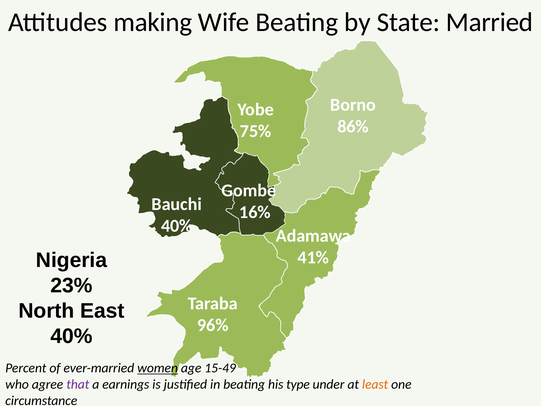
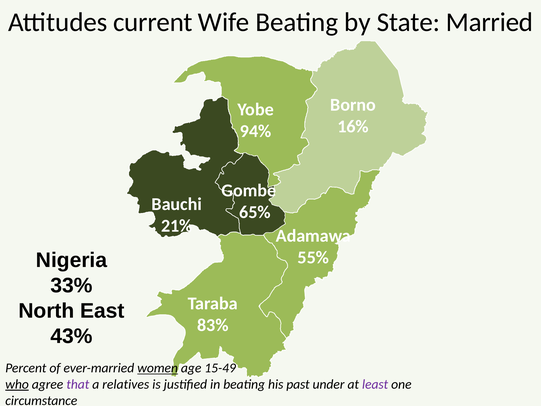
making: making -> current
86%: 86% -> 16%
75%: 75% -> 94%
16%: 16% -> 65%
40% at (177, 226): 40% -> 21%
41%: 41% -> 55%
23%: 23% -> 33%
96%: 96% -> 83%
40% at (72, 336): 40% -> 43%
who underline: none -> present
earnings: earnings -> relatives
type: type -> past
least colour: orange -> purple
